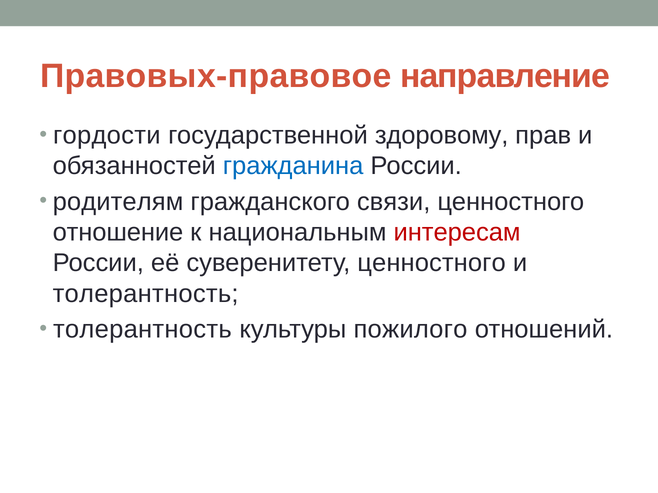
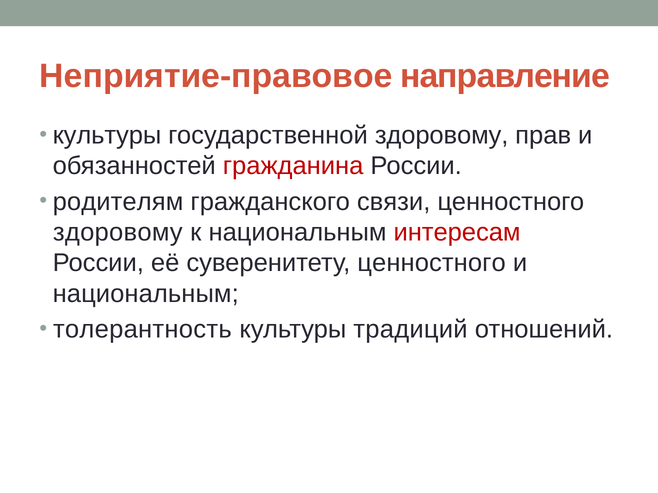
Правовых-правовое: Правовых-правовое -> Неприятие-правовое
гордости at (107, 136): гордости -> культуры
гражданина colour: blue -> red
отношение at (118, 233): отношение -> здоровому
толерантность at (146, 294): толерантность -> национальным
пожилого: пожилого -> традиций
